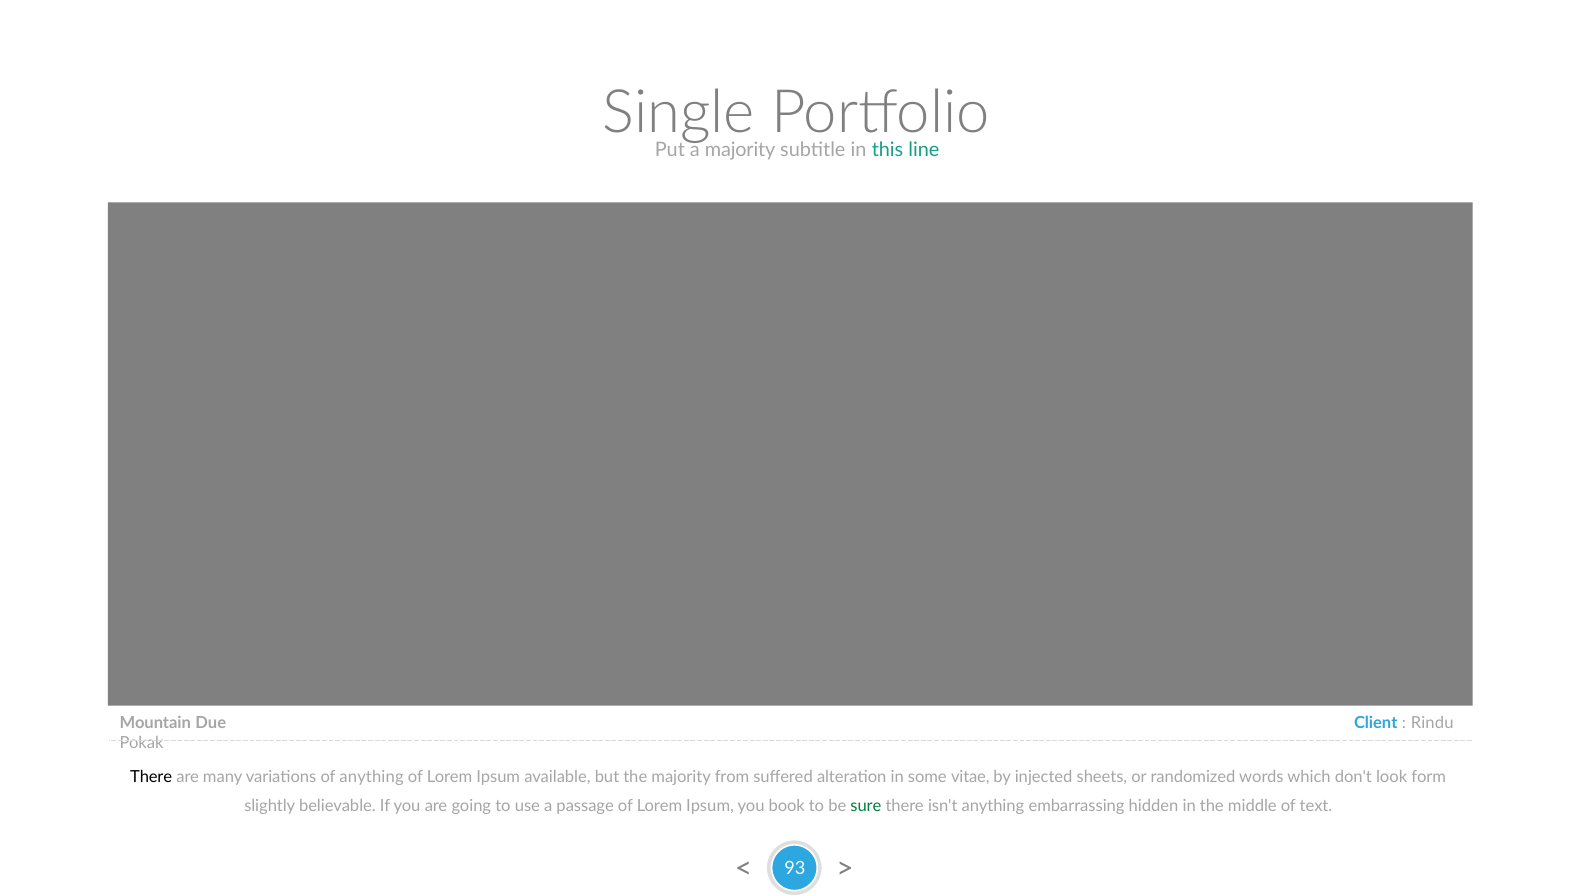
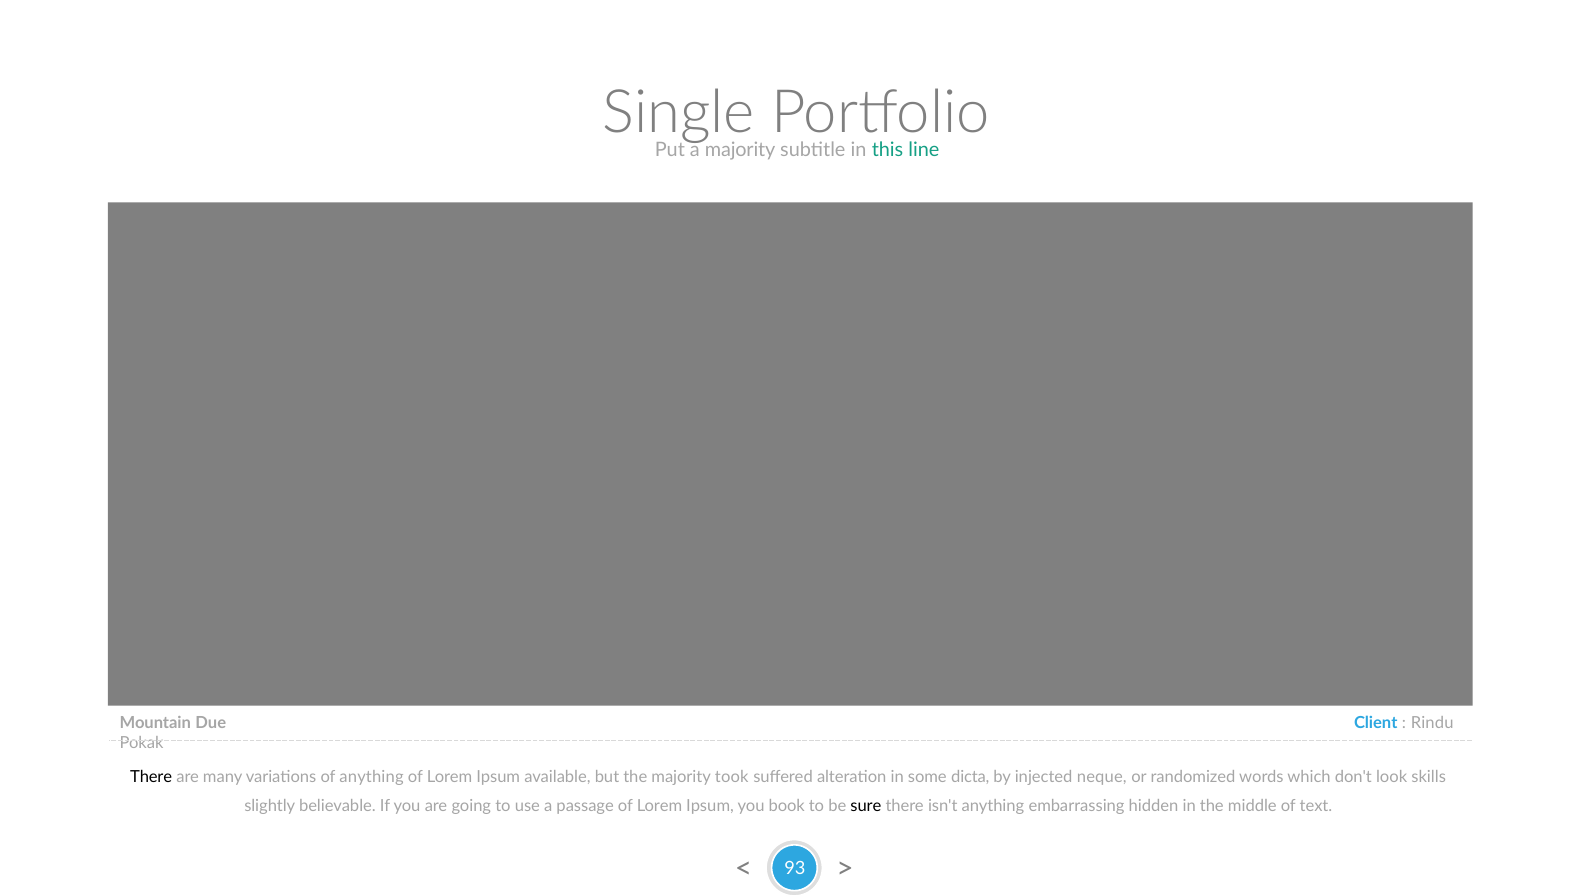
from: from -> took
vitae: vitae -> dicta
sheets: sheets -> neque
form: form -> skills
sure colour: green -> black
